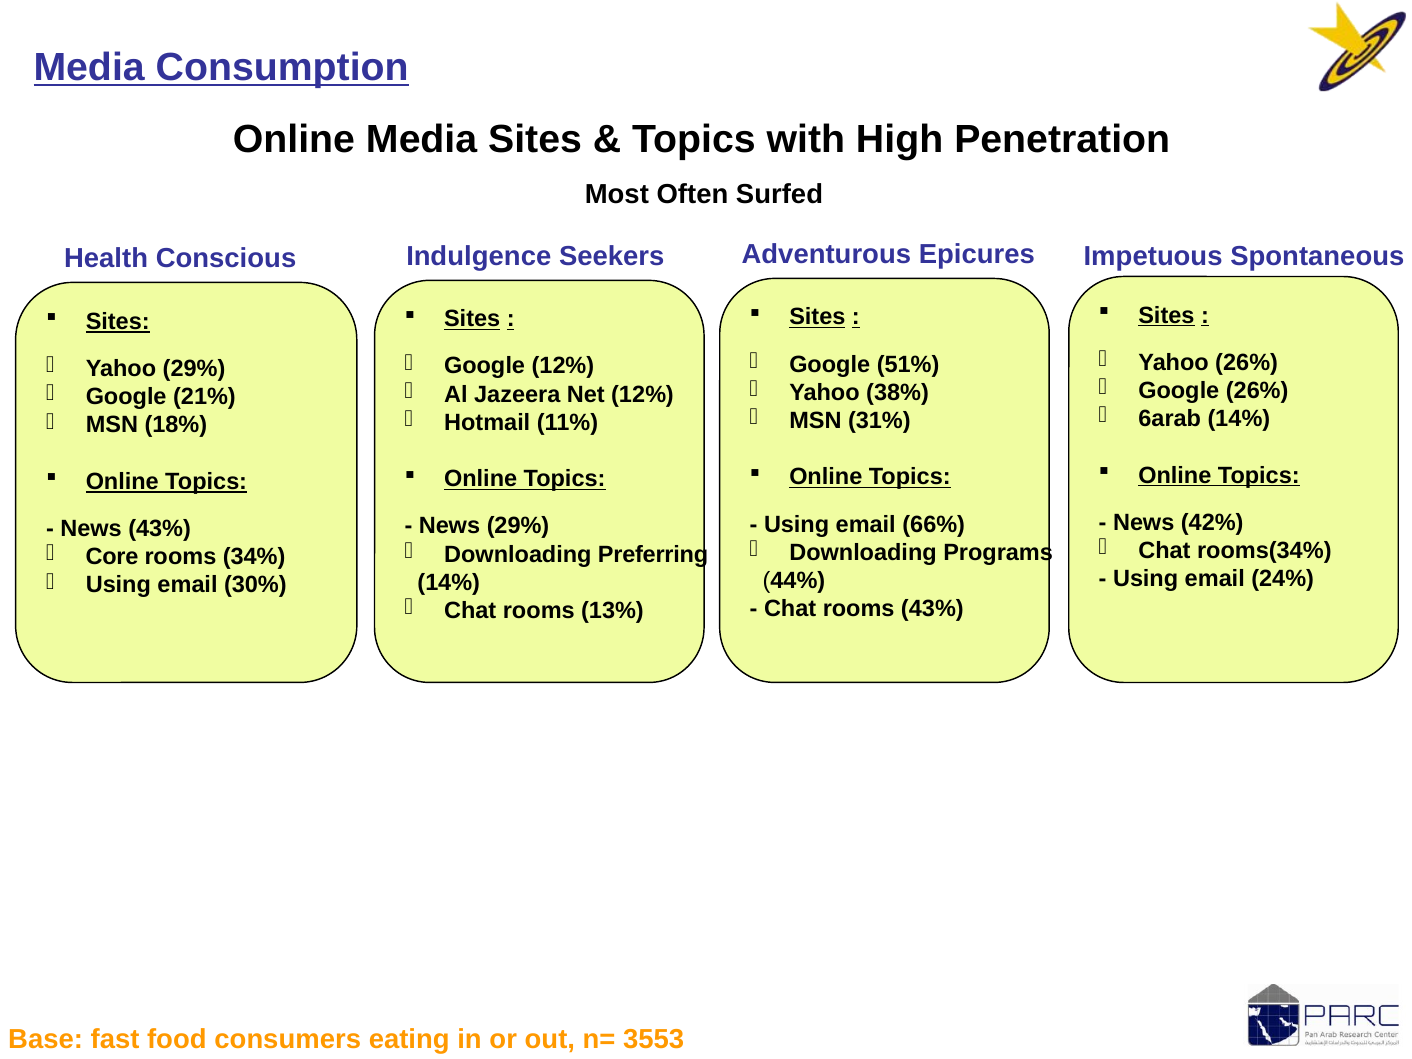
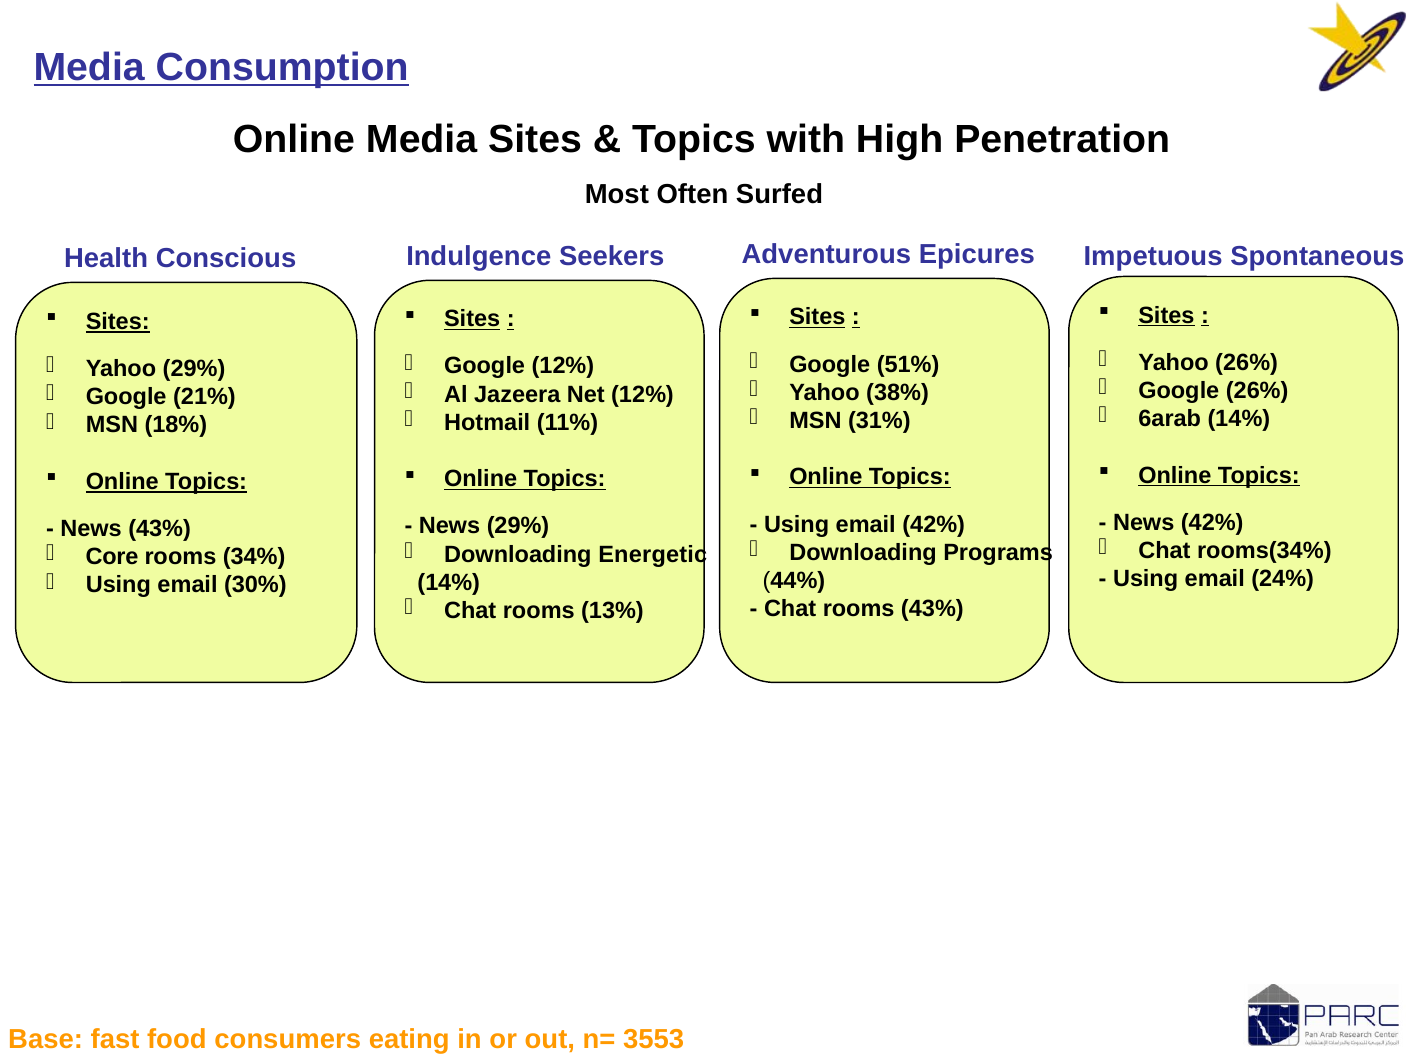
email 66%: 66% -> 42%
Preferring: Preferring -> Energetic
